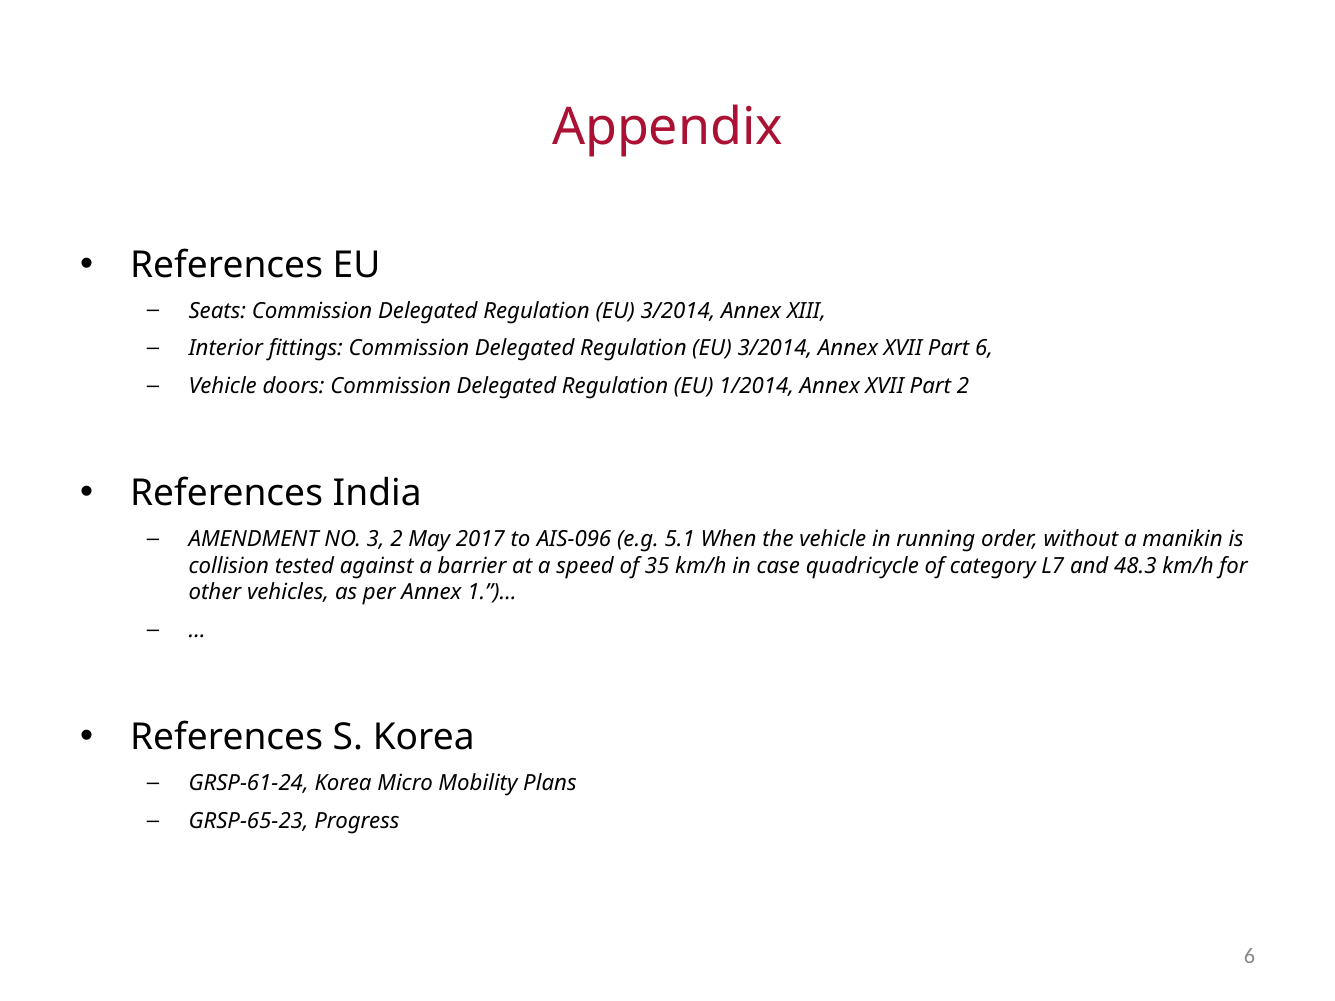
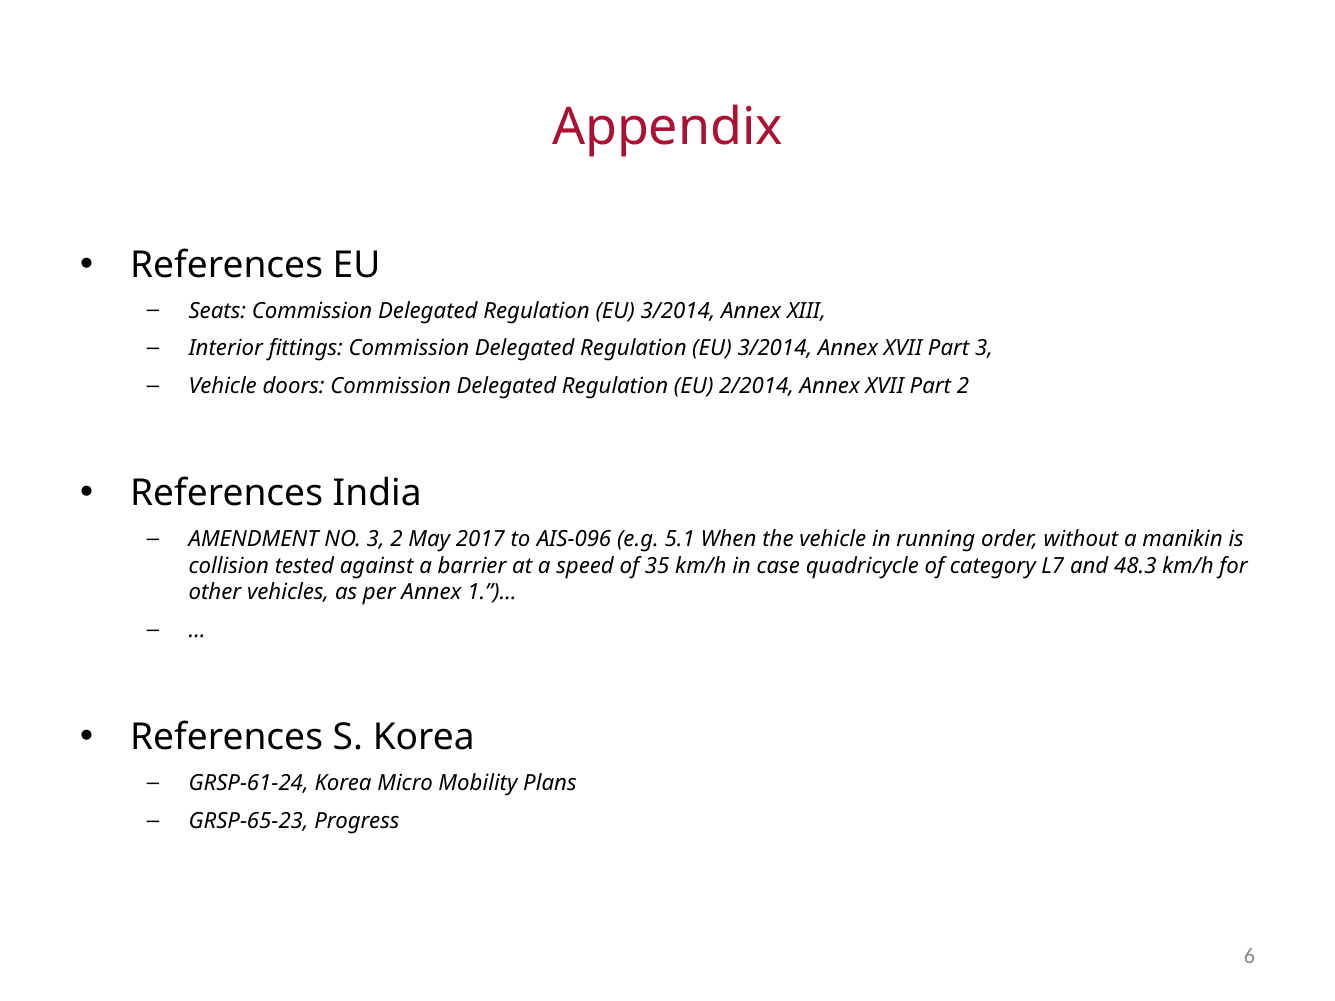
Part 6: 6 -> 3
1/2014: 1/2014 -> 2/2014
